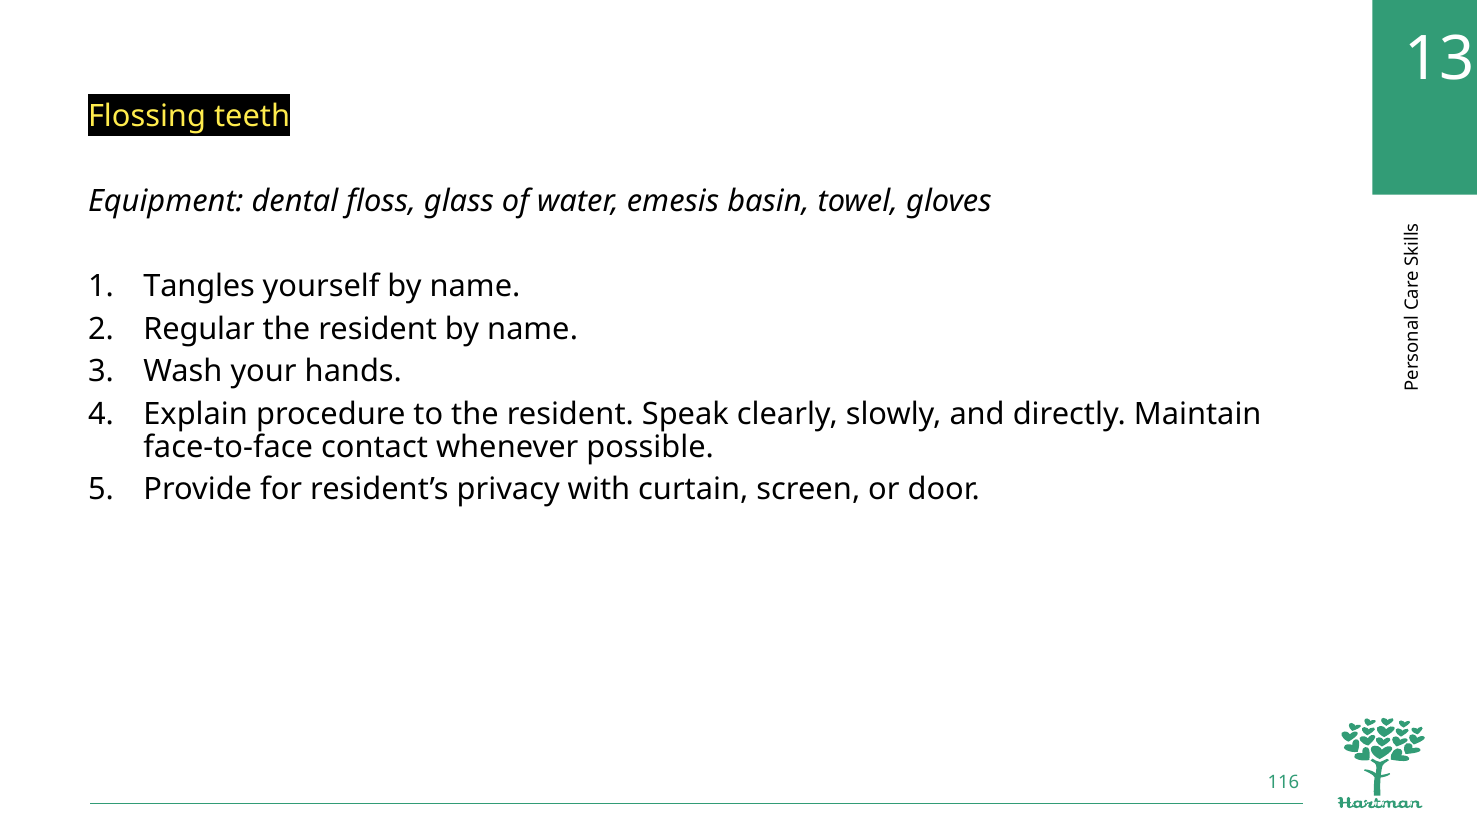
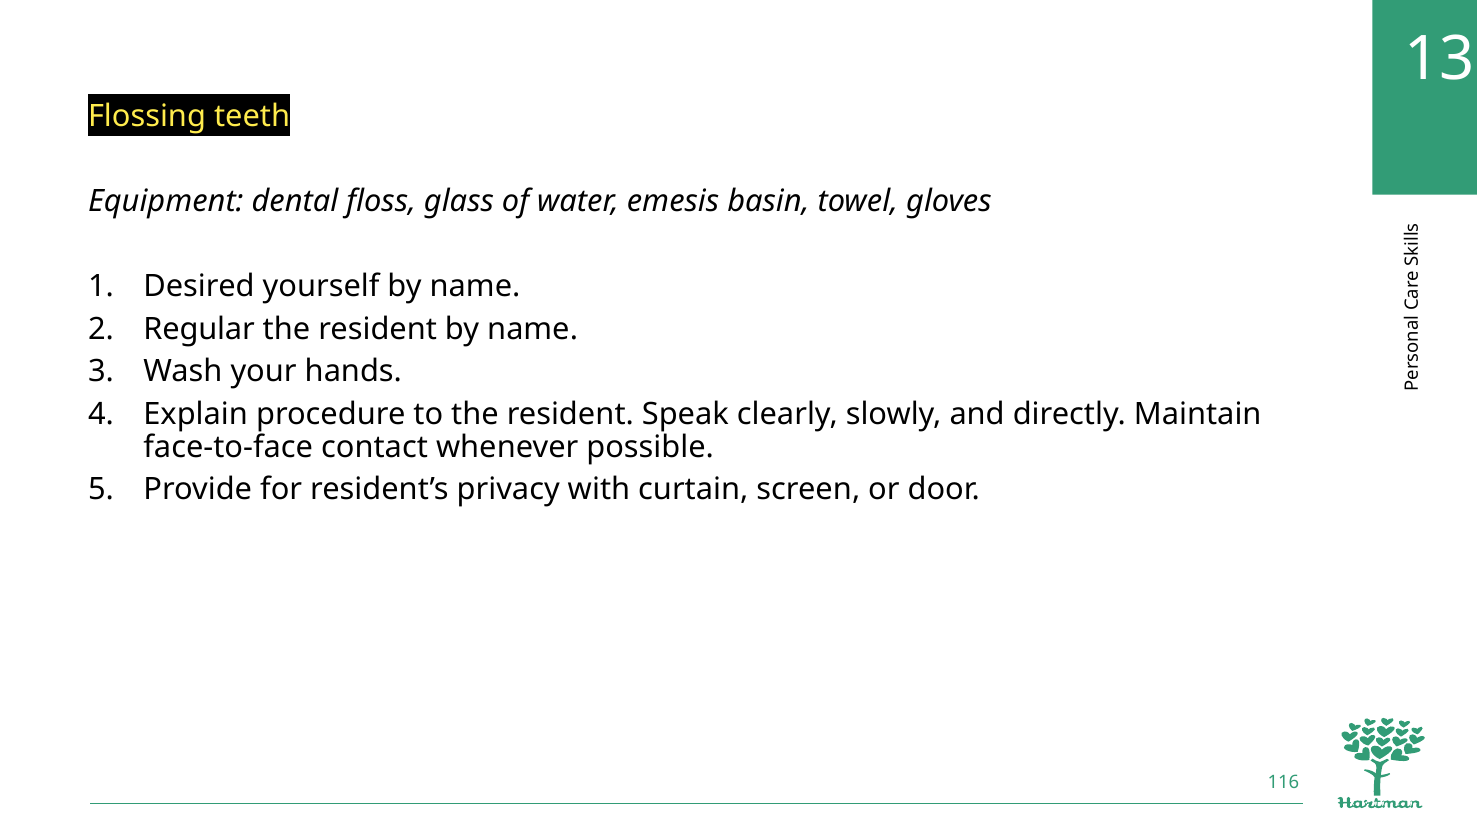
Tangles: Tangles -> Desired
